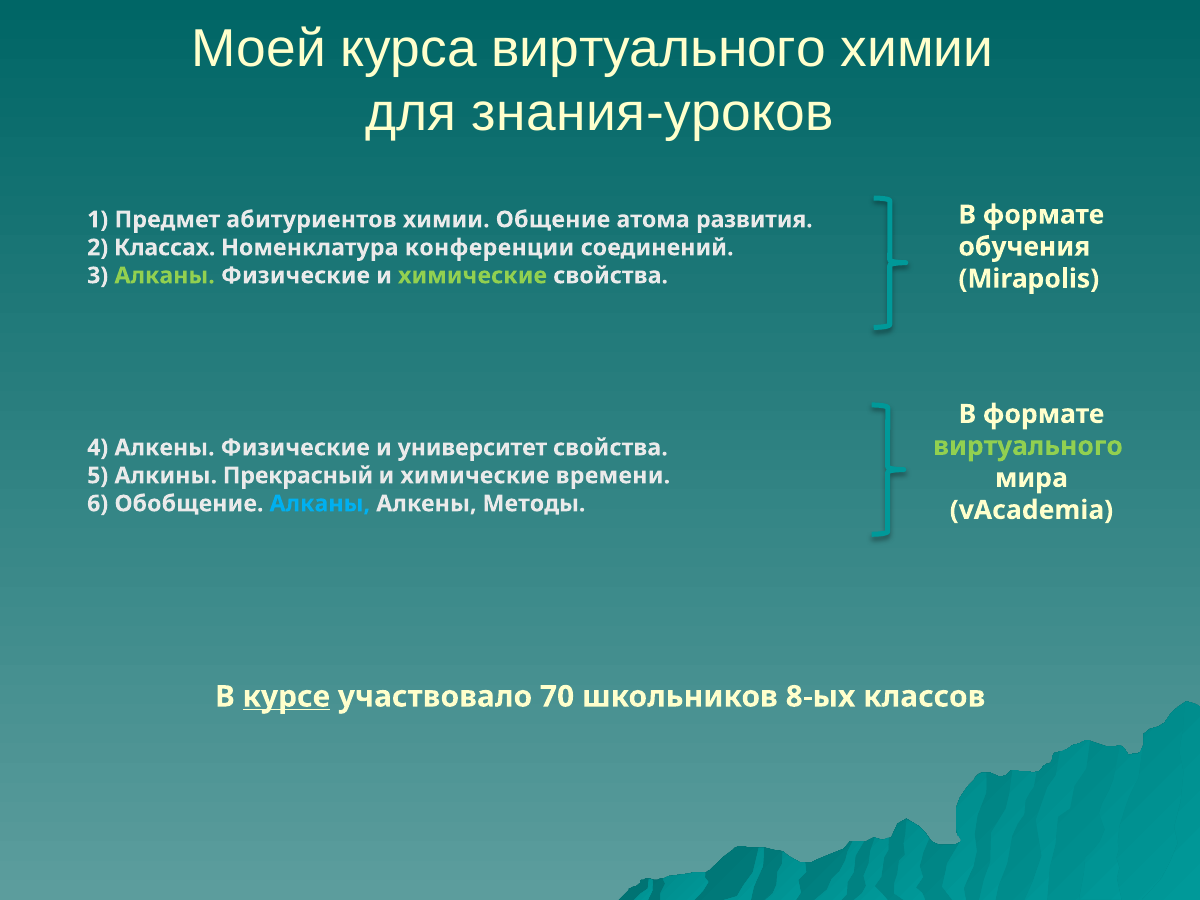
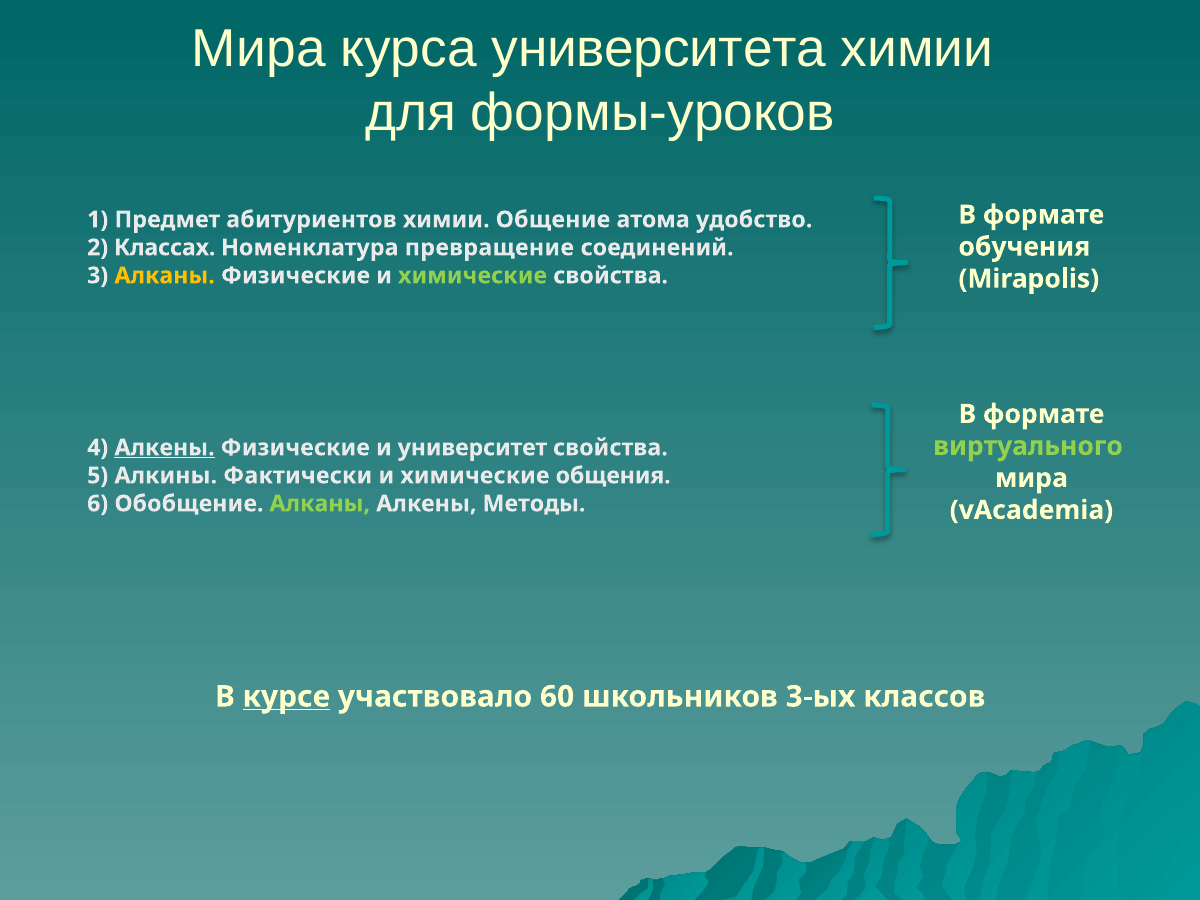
Моей at (259, 49): Моей -> Мира
курса виртуального: виртуального -> университета
знания-уроков: знания-уроков -> формы-уроков
развития: развития -> удобство
конференции: конференции -> превращение
Алканы at (165, 276) colour: light green -> yellow
Алкены at (165, 448) underline: none -> present
Прекрасный: Прекрасный -> Фактически
времени: времени -> общения
Алканы at (320, 504) colour: light blue -> light green
70: 70 -> 60
8-ых: 8-ых -> 3-ых
